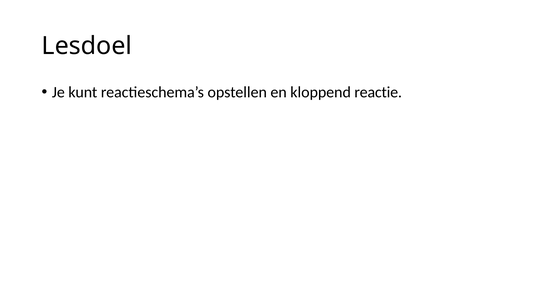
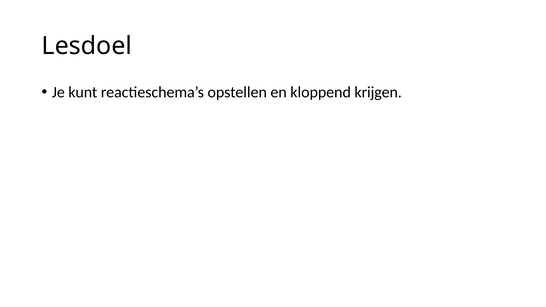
reactie: reactie -> krijgen
